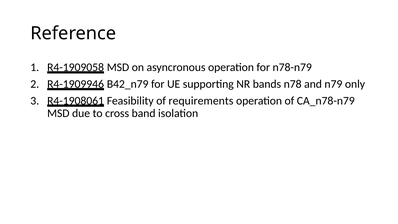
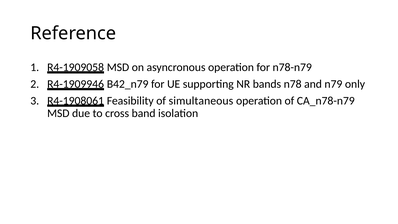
requirements: requirements -> simultaneous
